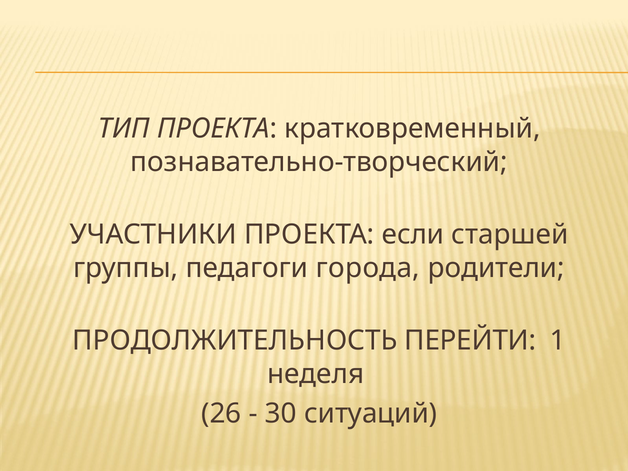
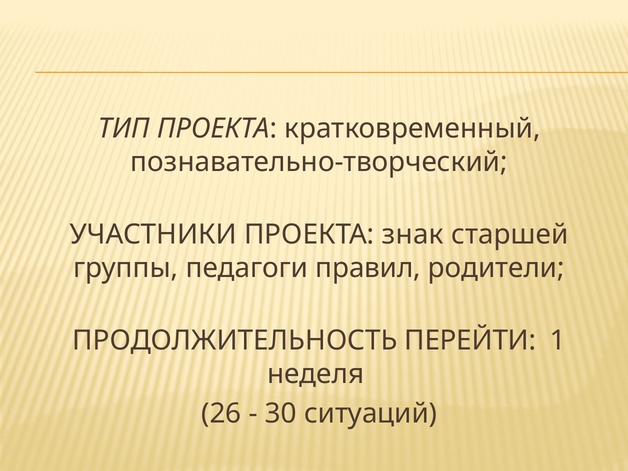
если: если -> знак
города: города -> правил
